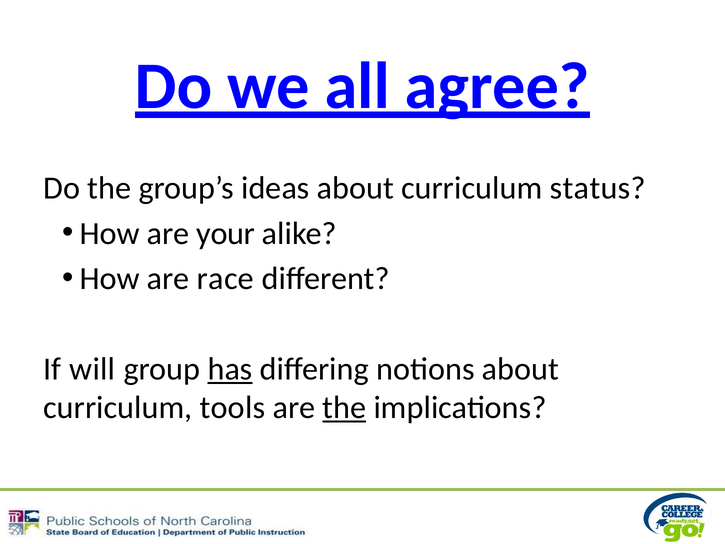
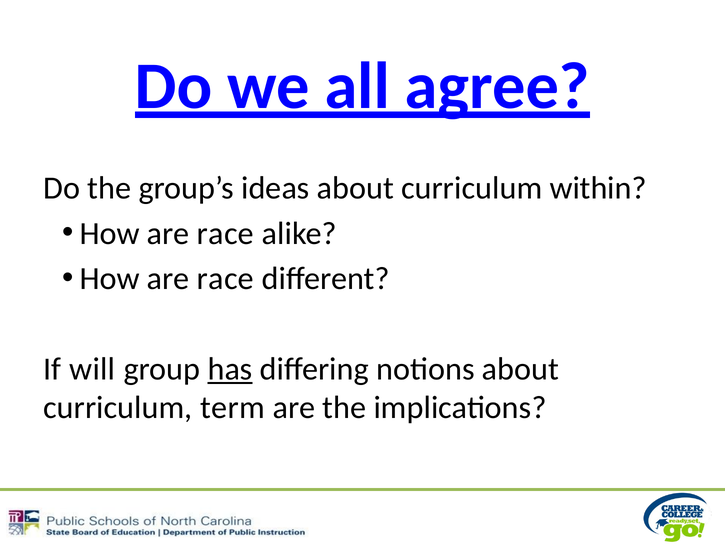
status: status -> within
your at (226, 233): your -> race
tools: tools -> term
the at (344, 407) underline: present -> none
